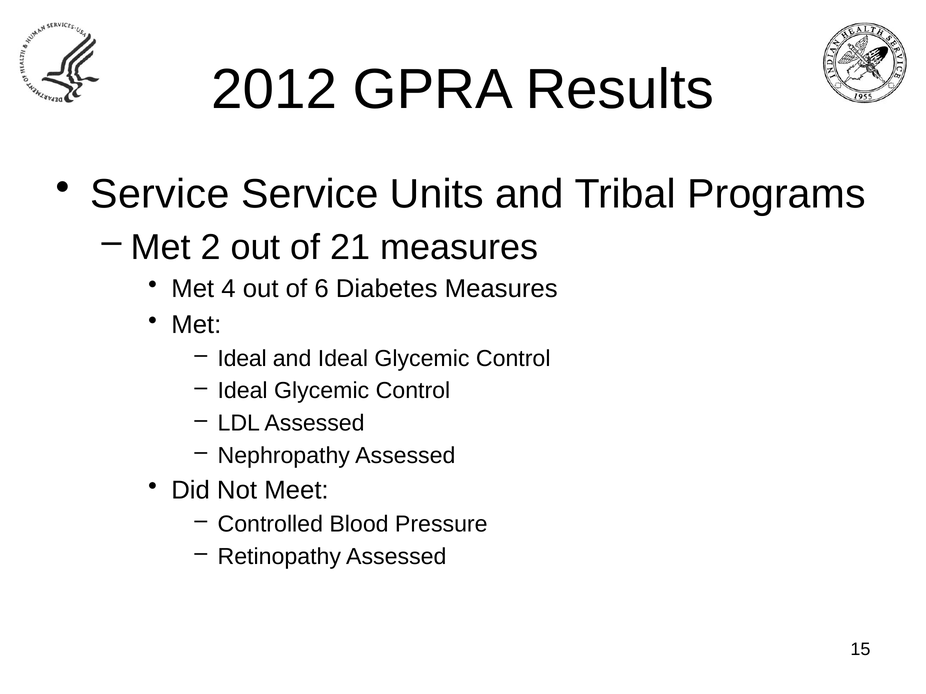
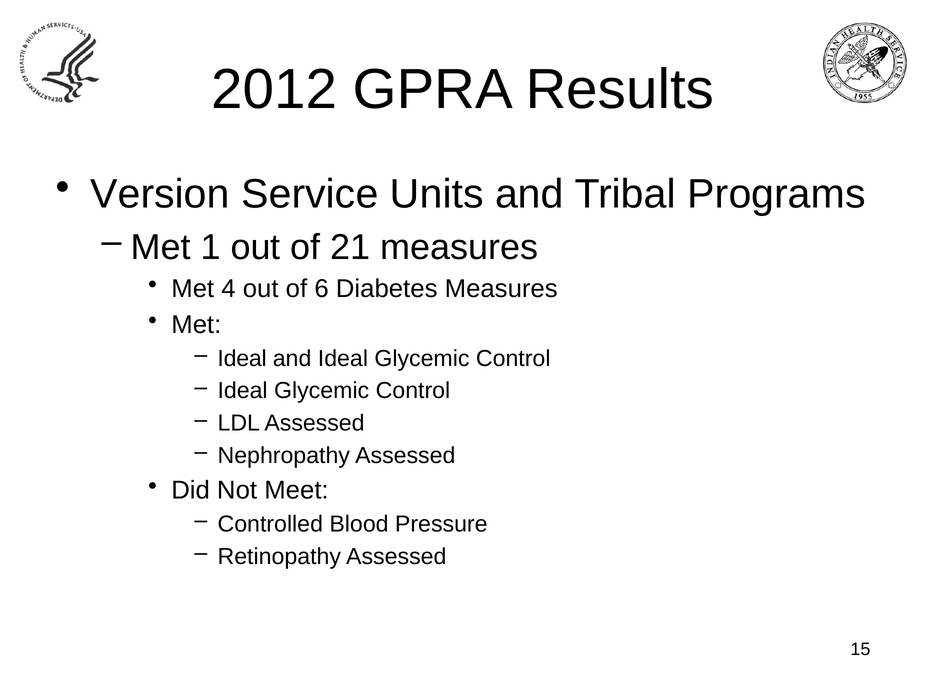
Service at (160, 194): Service -> Version
2: 2 -> 1
